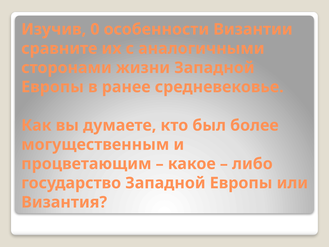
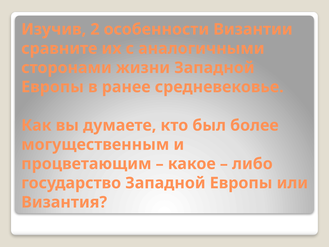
0: 0 -> 2
